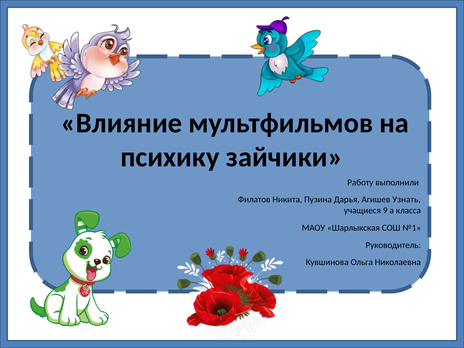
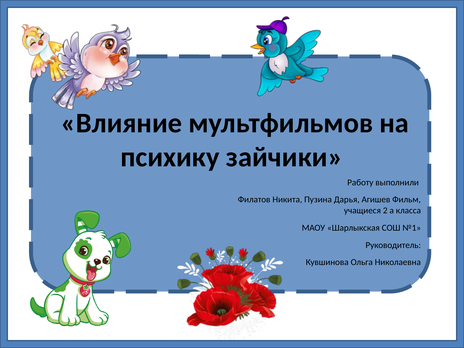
Узнать: Узнать -> Фильм
9: 9 -> 2
